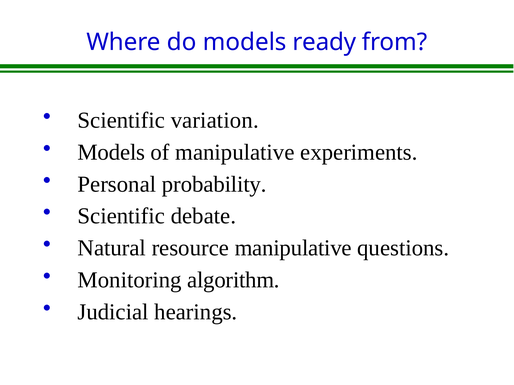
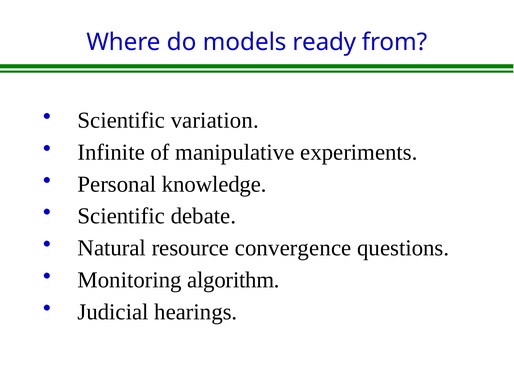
Models at (111, 152): Models -> Infinite
probability: probability -> knowledge
resource manipulative: manipulative -> convergence
